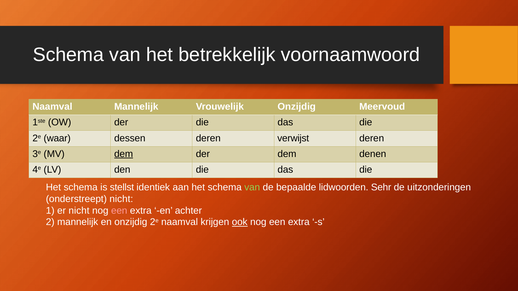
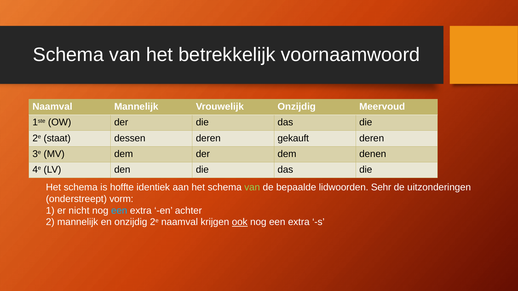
waar: waar -> staat
verwijst: verwijst -> gekauft
dem at (124, 154) underline: present -> none
stellst: stellst -> hoffte
onderstreept nicht: nicht -> vorm
een at (119, 211) colour: pink -> light blue
